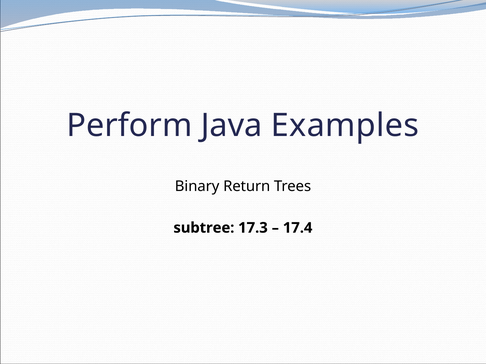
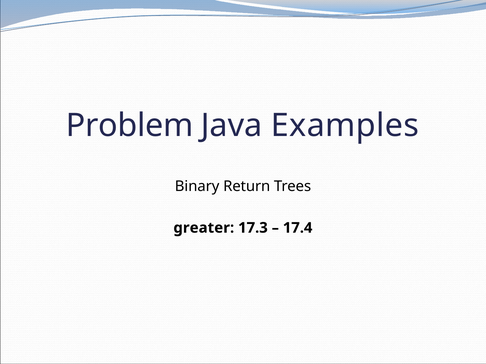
Perform: Perform -> Problem
subtree: subtree -> greater
